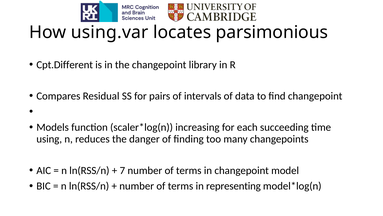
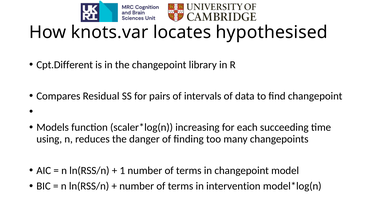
using.var: using.var -> knots.var
parsimonious: parsimonious -> hypothesised
7: 7 -> 1
representing: representing -> intervention
